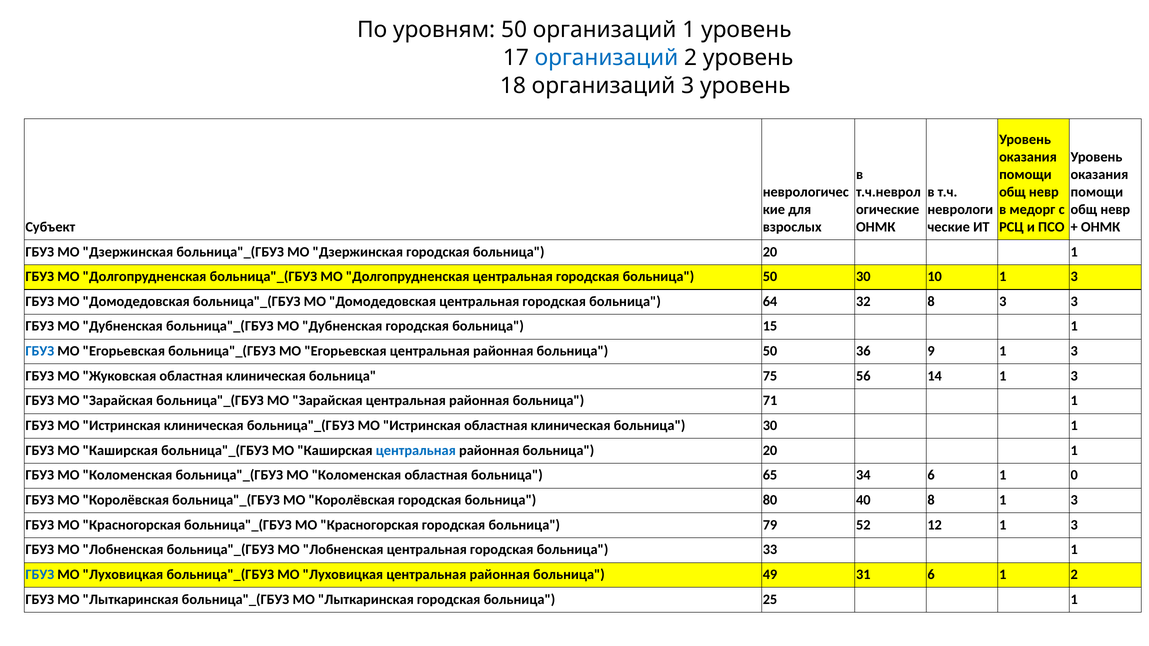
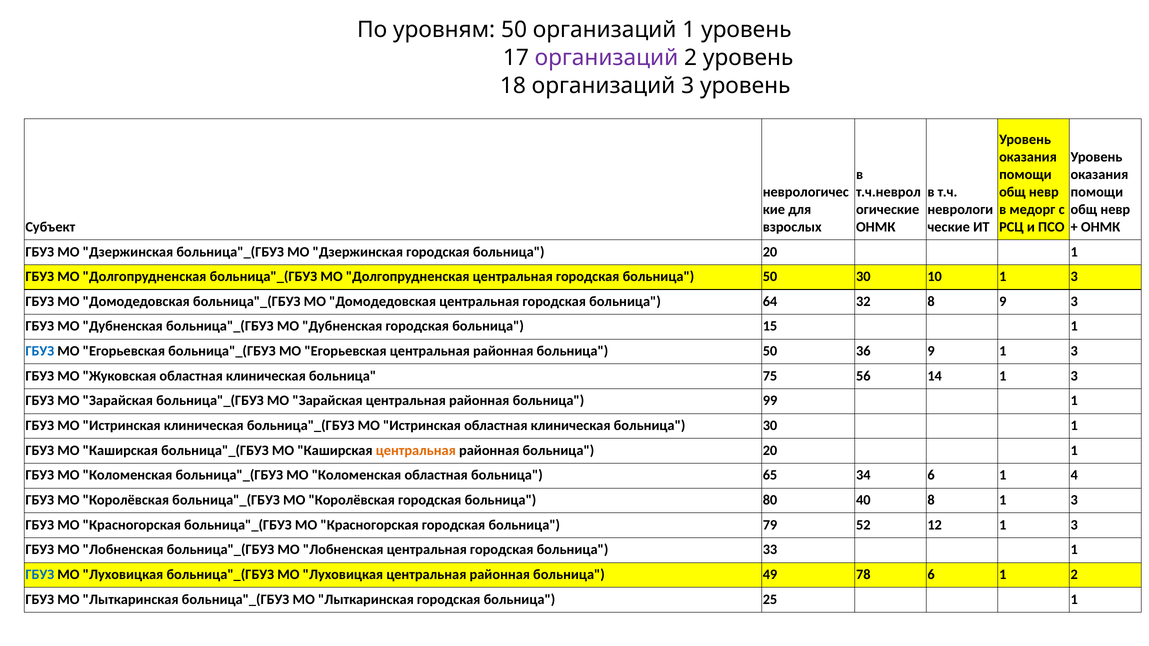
организаций at (606, 58) colour: blue -> purple
8 3: 3 -> 9
71: 71 -> 99
центральная at (416, 451) colour: blue -> orange
0: 0 -> 4
31: 31 -> 78
